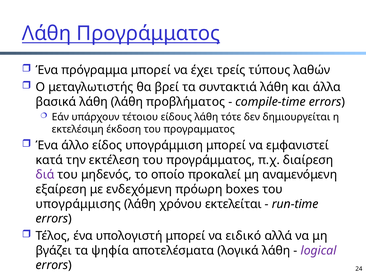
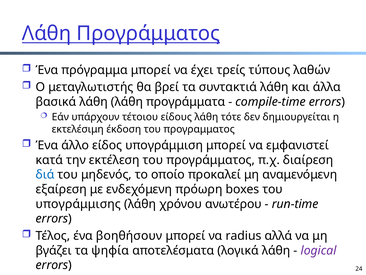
προβλήματος: προβλήματος -> προγράμματα
διά colour: purple -> blue
εκτελείται: εκτελείται -> ανωτέρου
υπολογιστή: υπολογιστή -> βοηθήσουν
ειδικό: ειδικό -> radius
